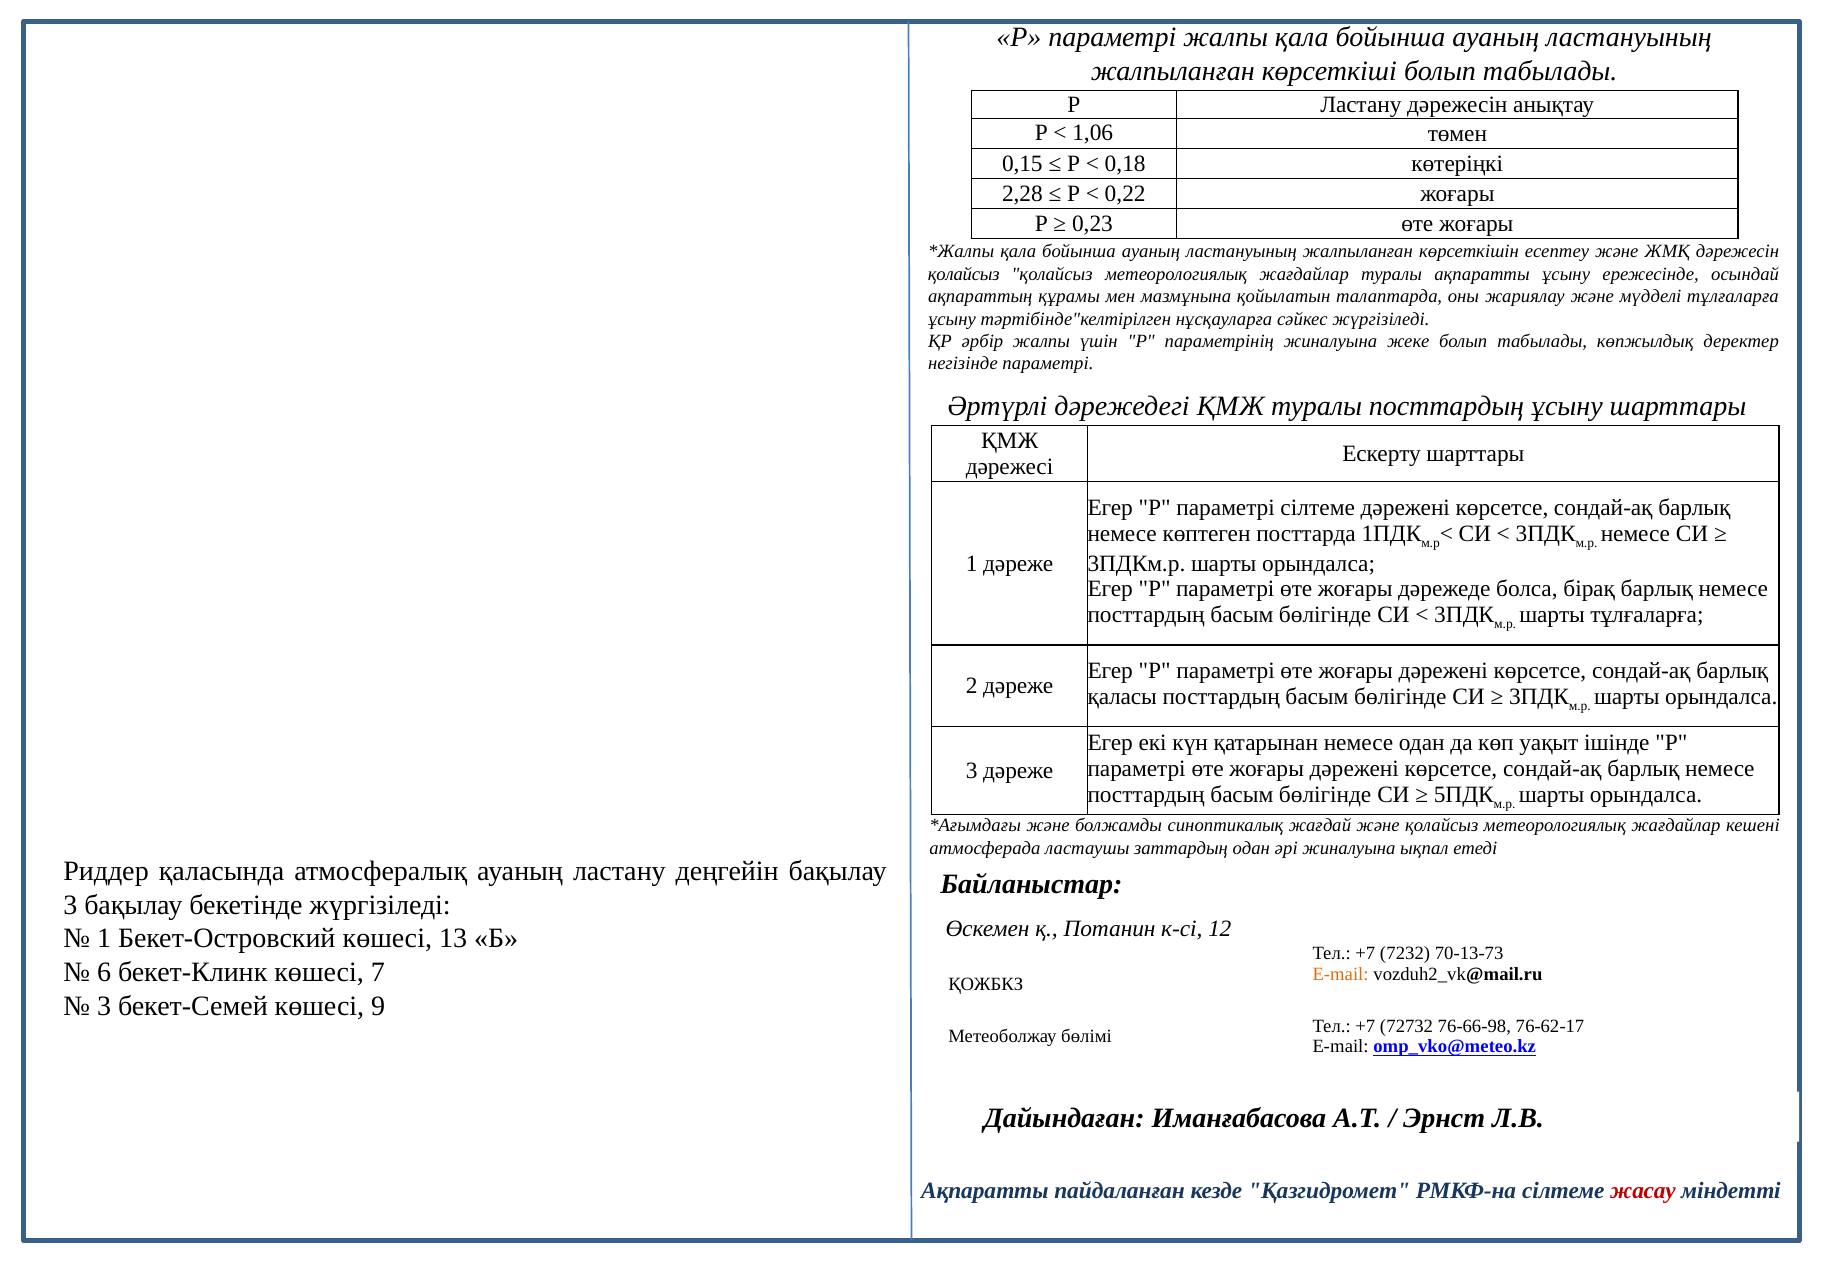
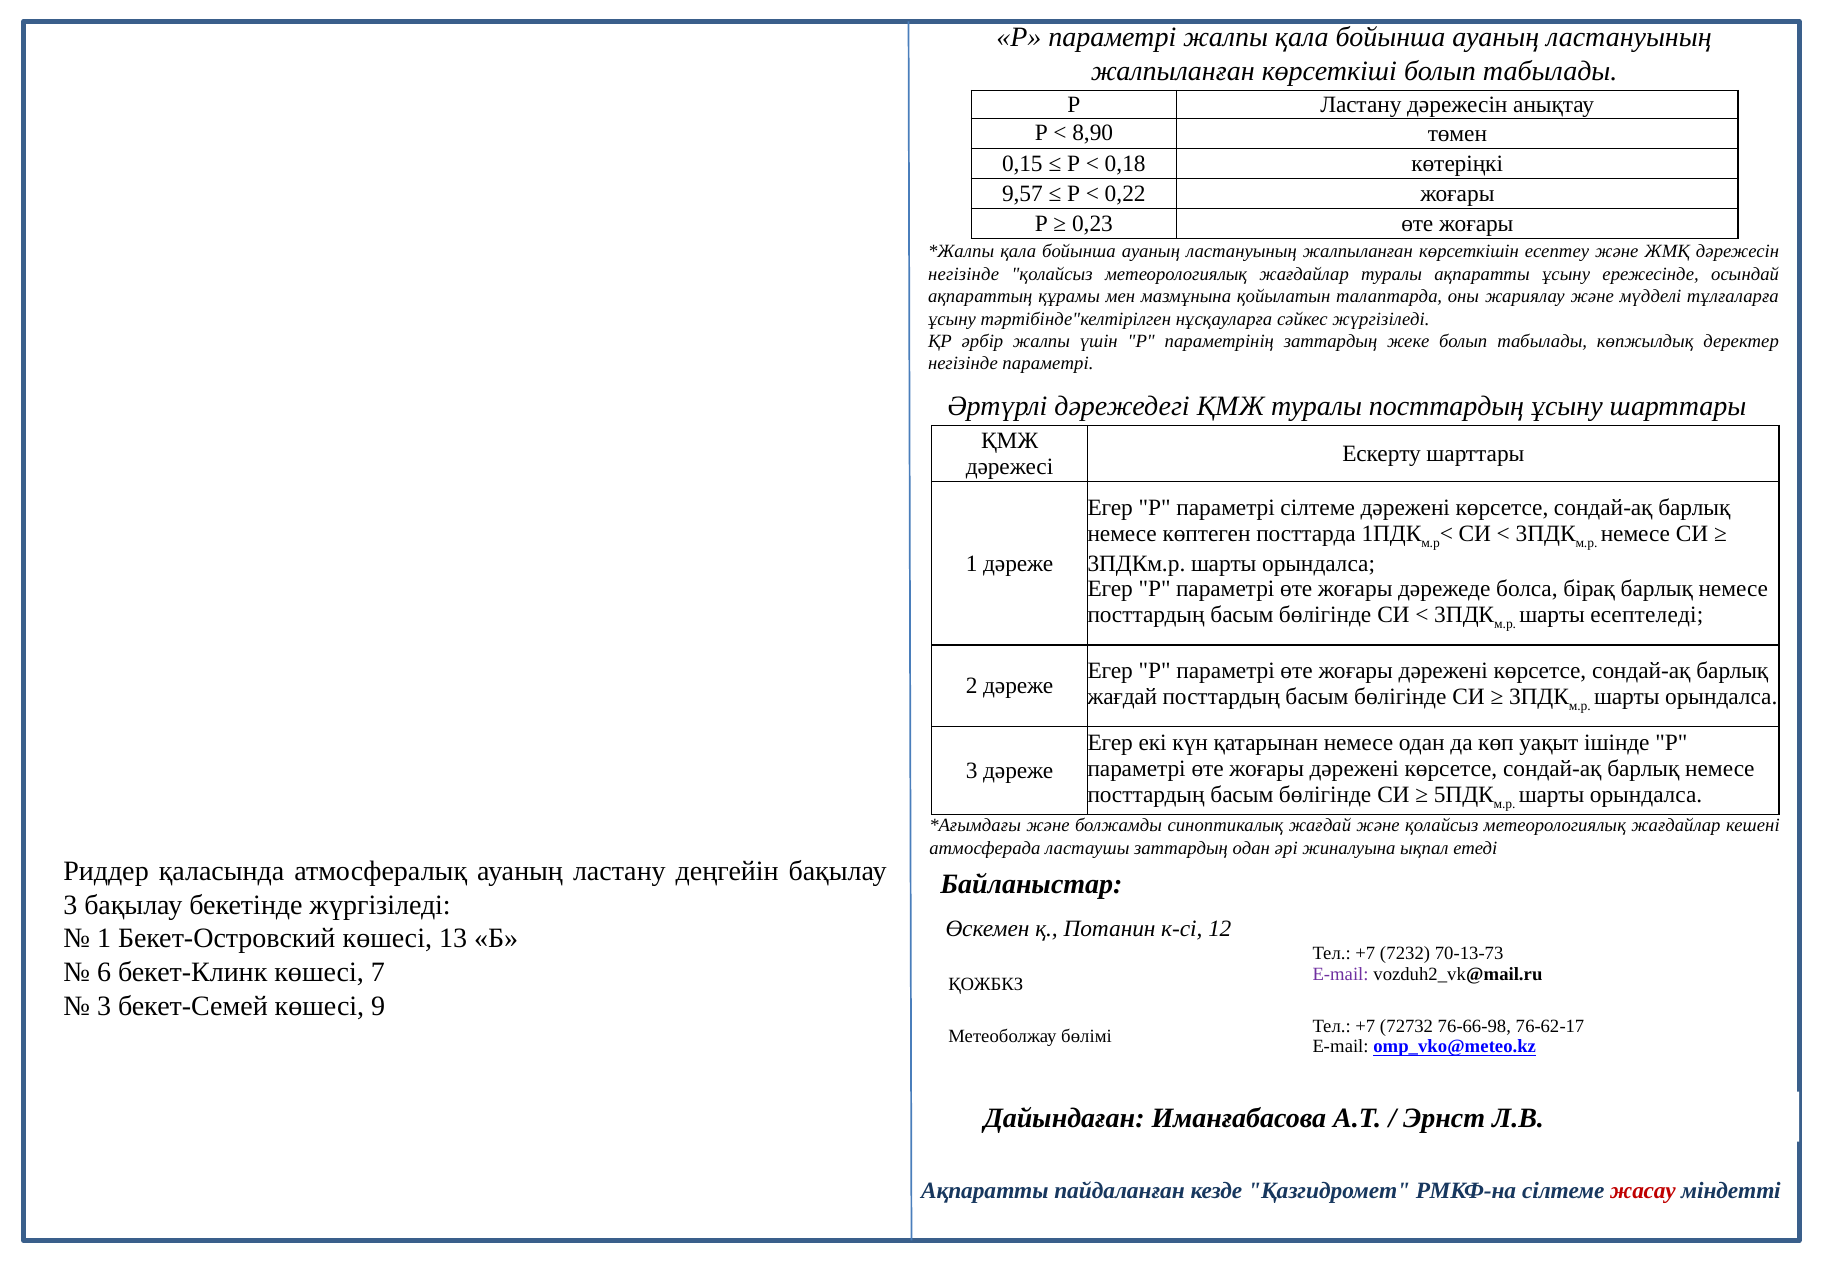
1,06: 1,06 -> 8,90
2,28: 2,28 -> 9,57
қолайсыз at (964, 274): қолайсыз -> негізінде
параметрінің жиналуына: жиналуына -> заттардың
шарты тұлғаларға: тұлғаларға -> есептеледі
қаласы at (1122, 697): қаласы -> жағдай
E-mail at (1341, 974) colour: orange -> purple
